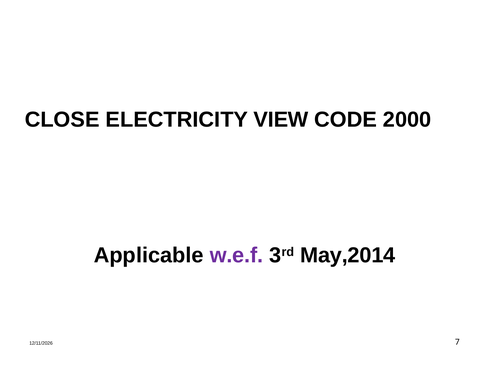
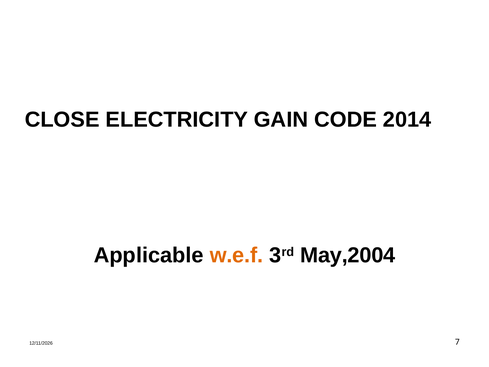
VIEW: VIEW -> GAIN
2000: 2000 -> 2014
w.e.f colour: purple -> orange
May,2014: May,2014 -> May,2004
